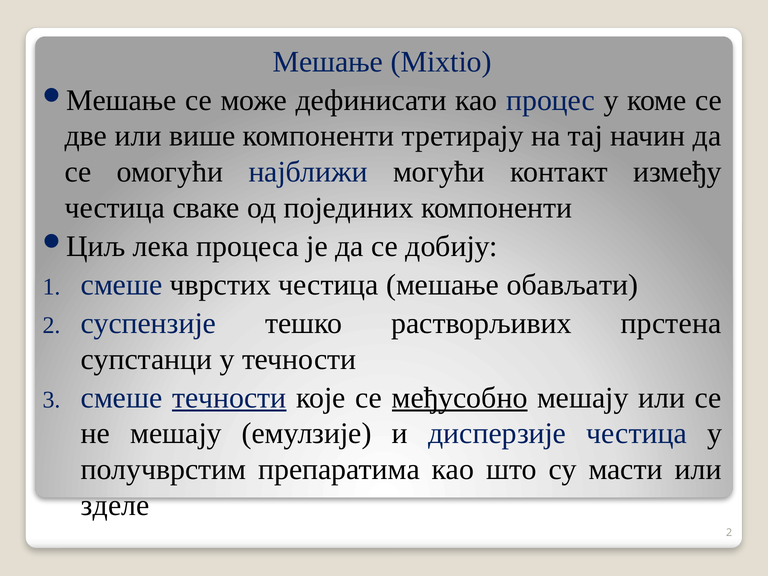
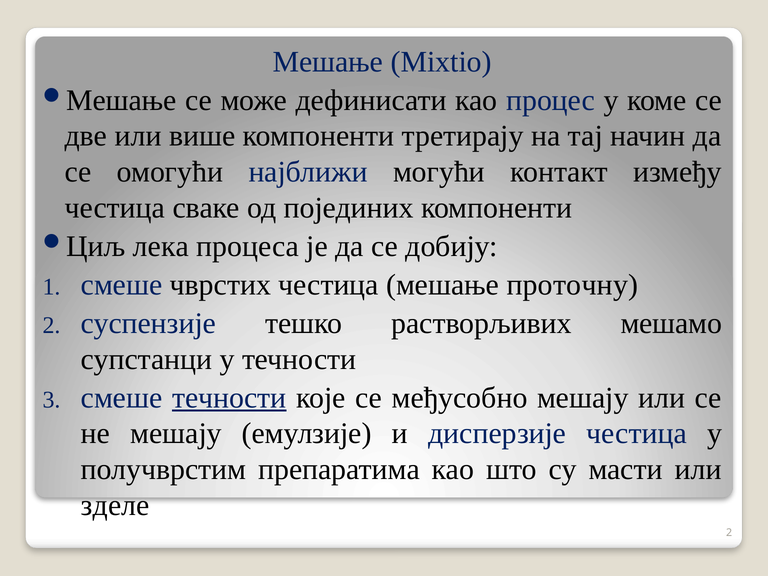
обављати: обављати -> проточну
прстена: прстена -> мешамо
међусобно underline: present -> none
